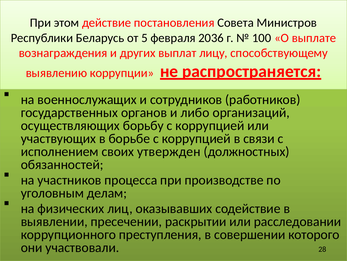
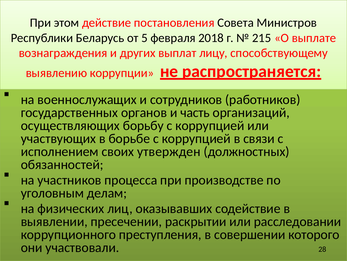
2036: 2036 -> 2018
100: 100 -> 215
либо: либо -> часть
